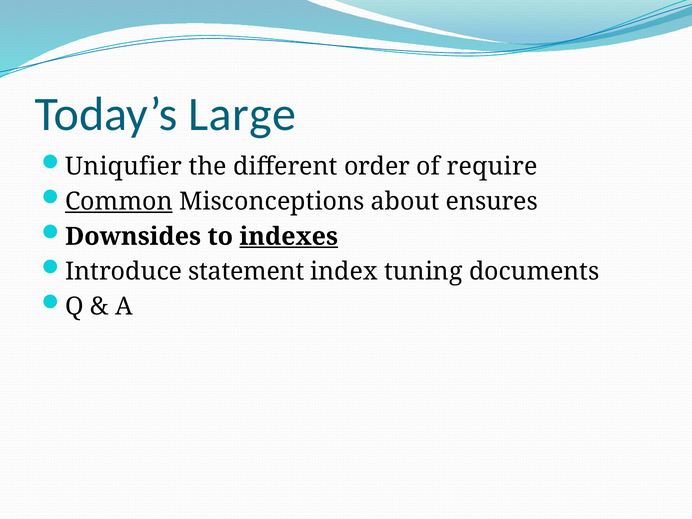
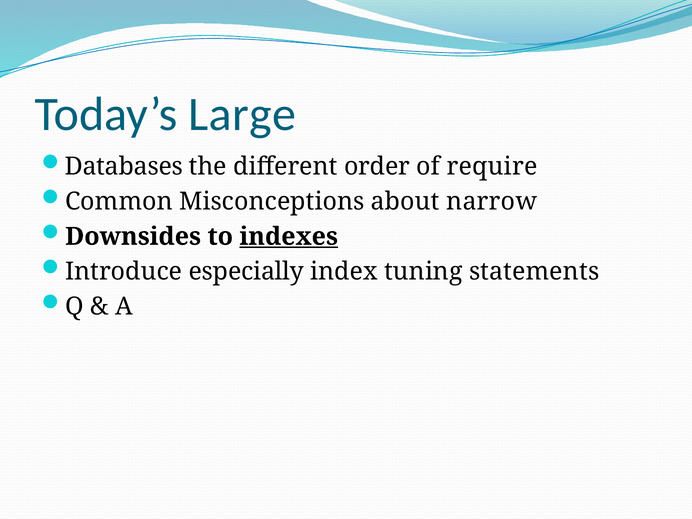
Uniqufier: Uniqufier -> Databases
Common underline: present -> none
ensures: ensures -> narrow
statement: statement -> especially
documents: documents -> statements
